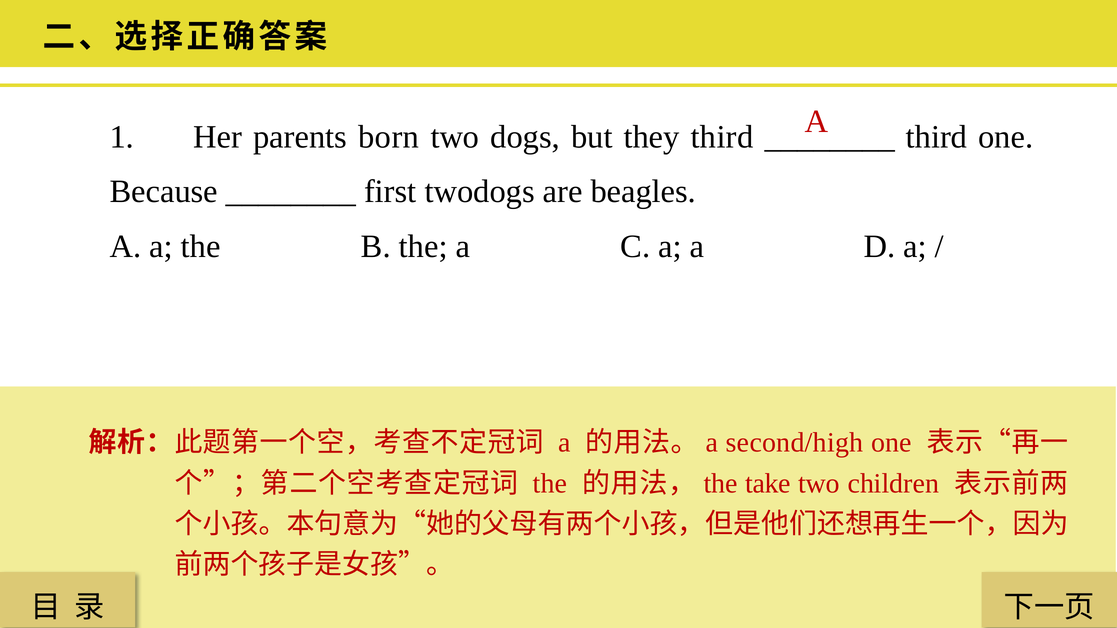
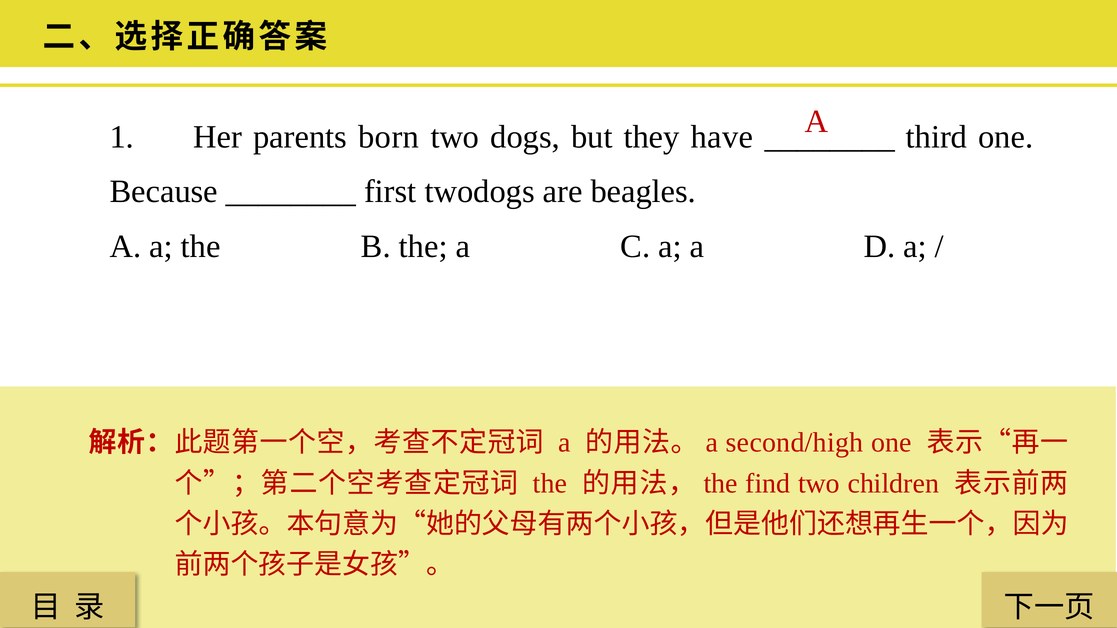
they third: third -> have
take: take -> find
